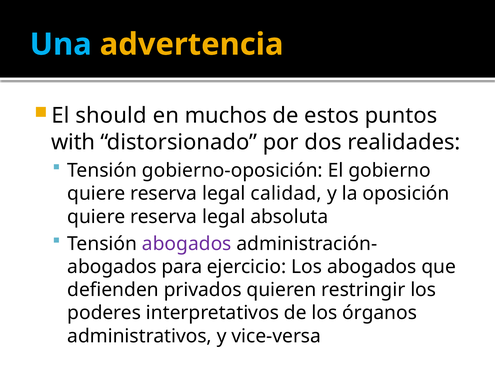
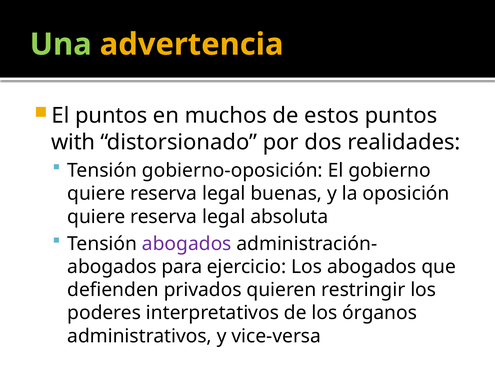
Una colour: light blue -> light green
El should: should -> puntos
calidad: calidad -> buenas
